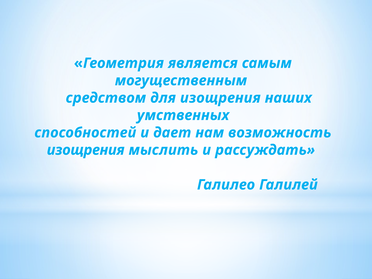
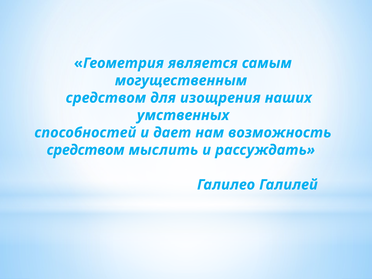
изощрения at (86, 150): изощрения -> средством
